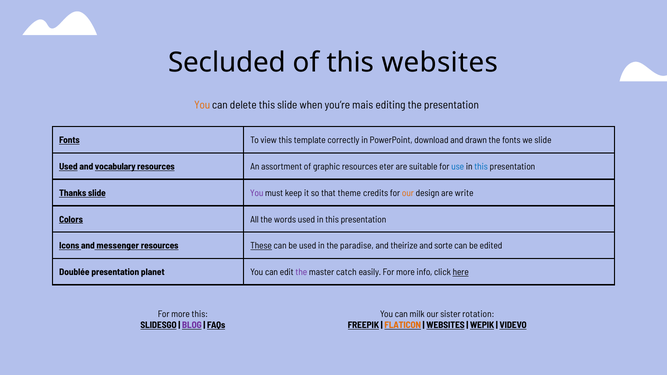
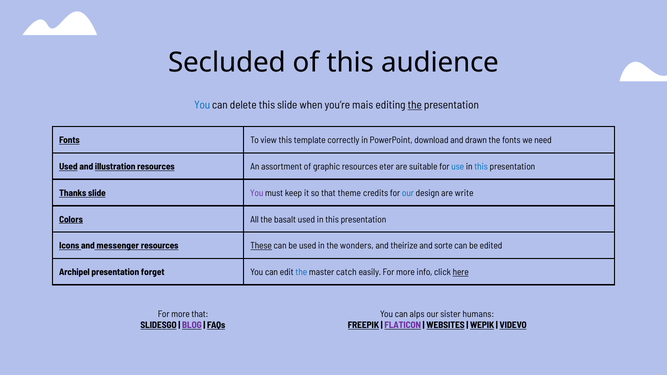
this websites: websites -> audience
You at (202, 105) colour: orange -> blue
the at (415, 105) underline: none -> present
we slide: slide -> need
vocabulary: vocabulary -> illustration
our at (408, 193) colour: orange -> blue
words: words -> basalt
paradise: paradise -> wonders
Doublée: Doublée -> Archipel
planet: planet -> forget
the at (301, 272) colour: purple -> blue
more this: this -> that
milk: milk -> alps
rotation: rotation -> humans
FLATICON colour: orange -> purple
